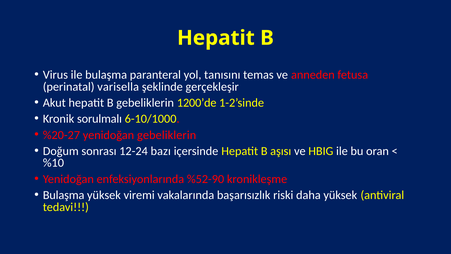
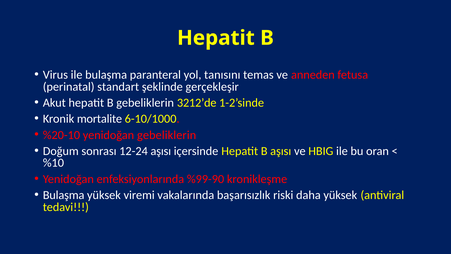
varisella: varisella -> standart
1200’de: 1200’de -> 3212’de
sorulmalı: sorulmalı -> mortalite
%20-27: %20-27 -> %20-10
12-24 bazı: bazı -> aşısı
%52-90: %52-90 -> %99-90
